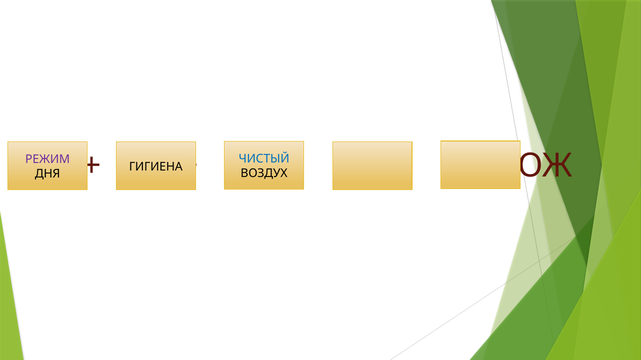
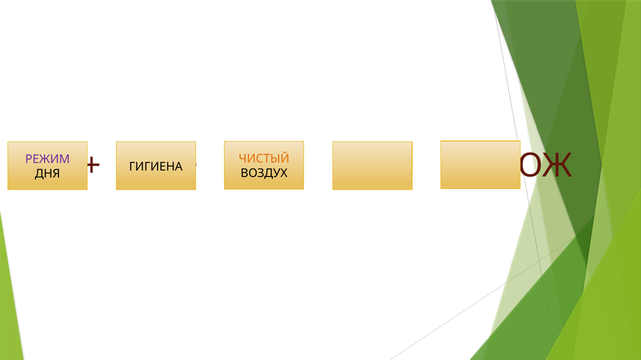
ЧИСТЫЙ colour: blue -> orange
